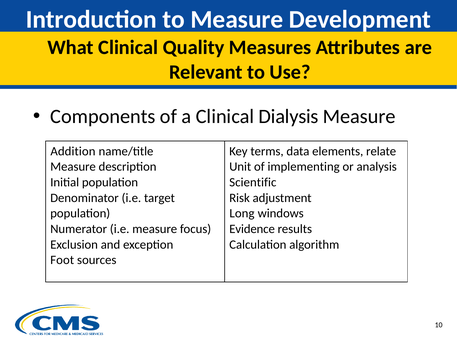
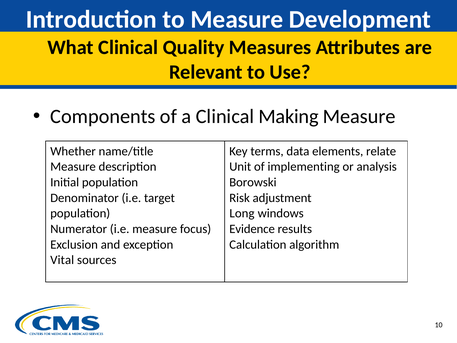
Dialysis: Dialysis -> Making
Addition: Addition -> Whether
Scientific: Scientific -> Borowski
Foot: Foot -> Vital
